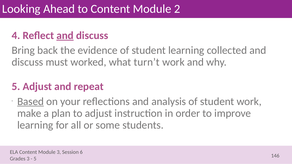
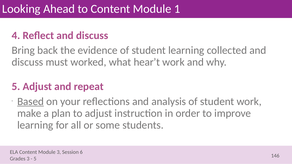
2: 2 -> 1
and at (65, 36) underline: present -> none
turn’t: turn’t -> hear’t
